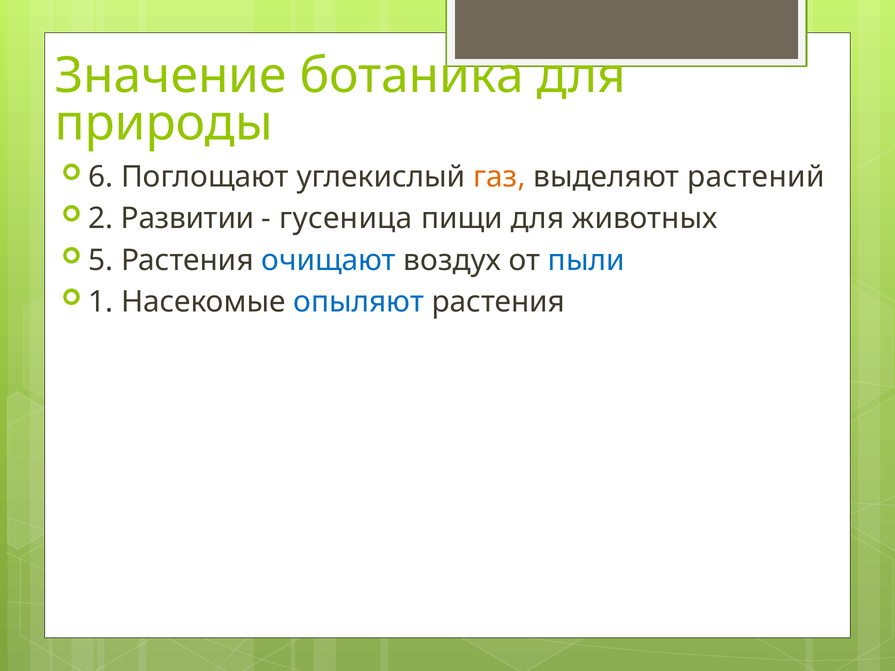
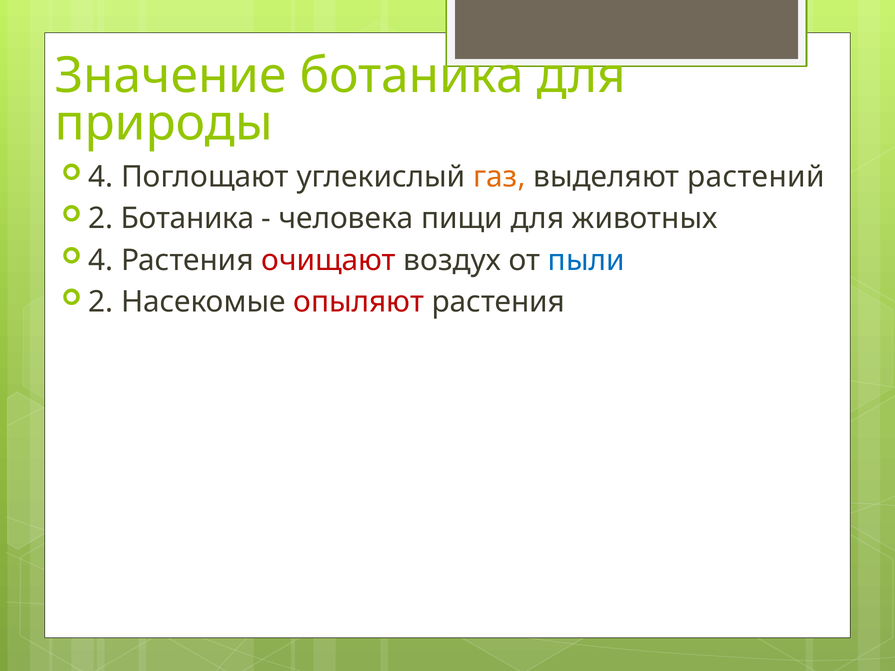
6 at (101, 177): 6 -> 4
2 Развитии: Развитии -> Ботаника
гусеница: гусеница -> человека
5 at (101, 260): 5 -> 4
очищают colour: blue -> red
1 at (101, 302): 1 -> 2
опыляют colour: blue -> red
